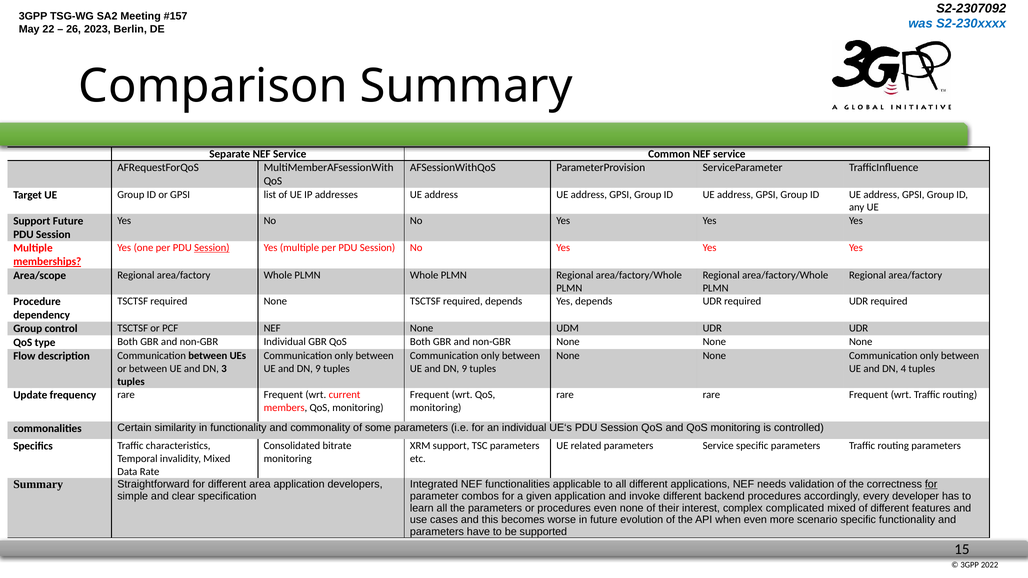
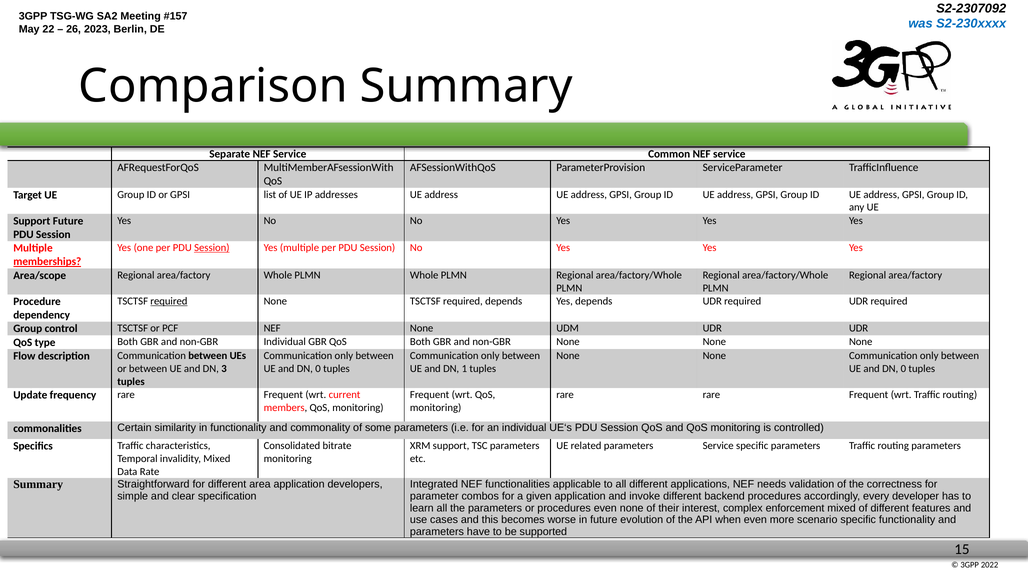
required at (169, 301) underline: none -> present
9 at (318, 369): 9 -> 0
9 at (464, 369): 9 -> 1
4 at (903, 369): 4 -> 0
for at (931, 484) underline: present -> none
complicated: complicated -> enforcement
